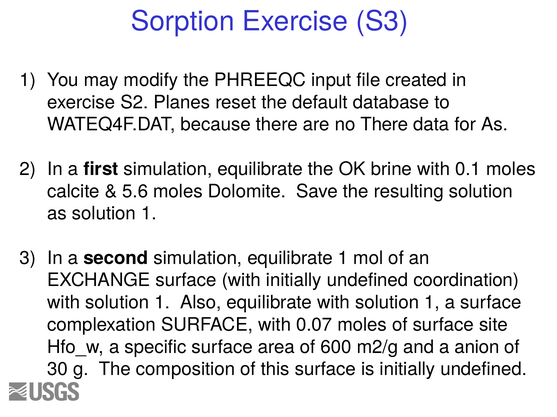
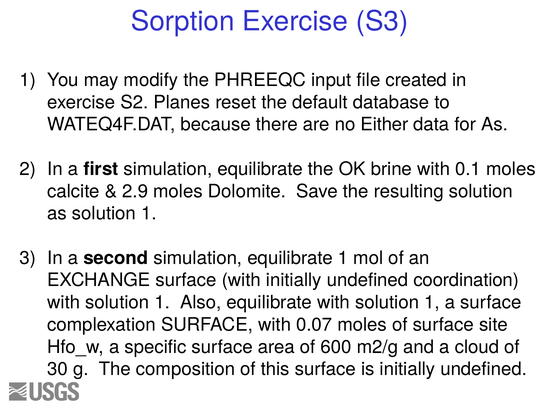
no There: There -> Either
5.6: 5.6 -> 2.9
anion: anion -> cloud
